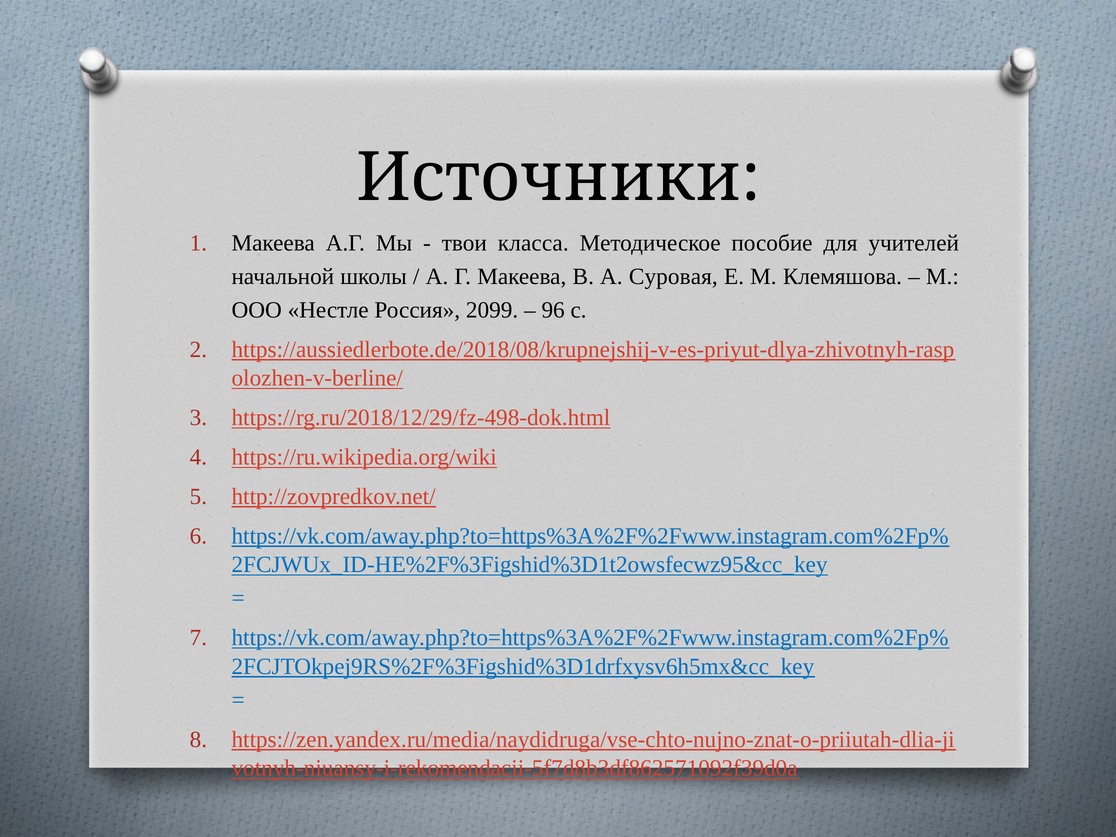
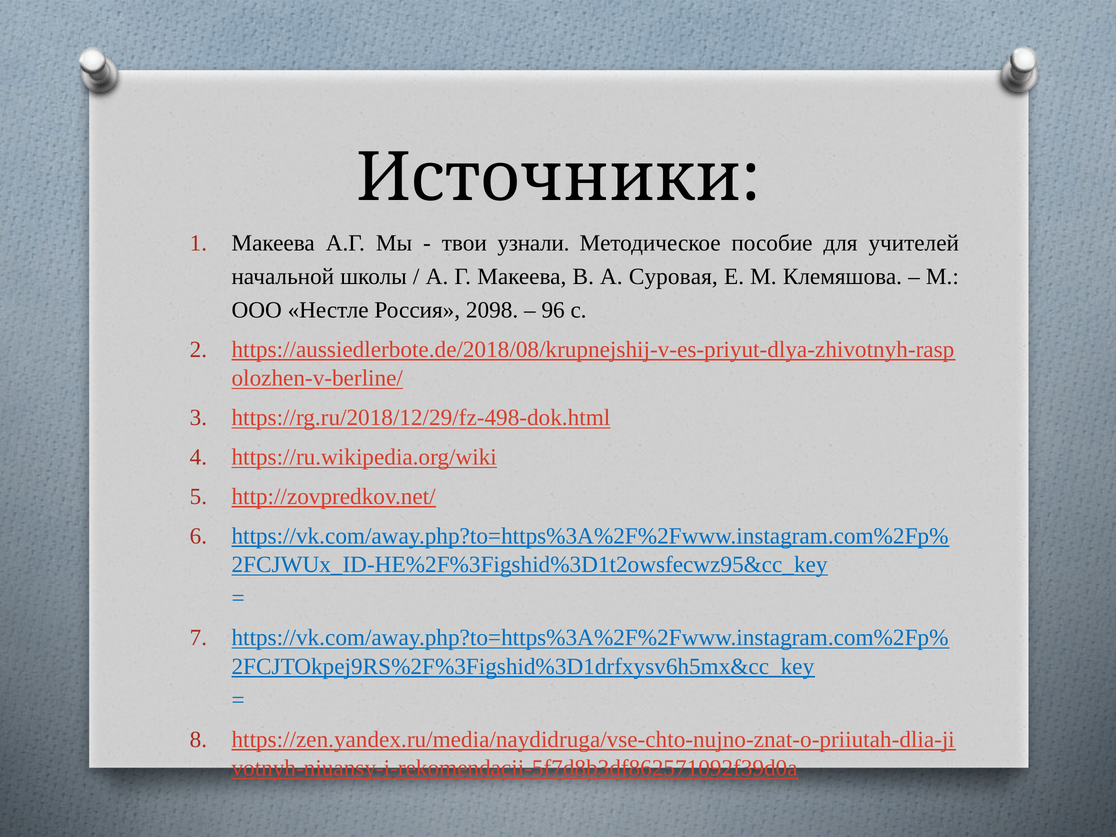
класса: класса -> узнали
2099: 2099 -> 2098
